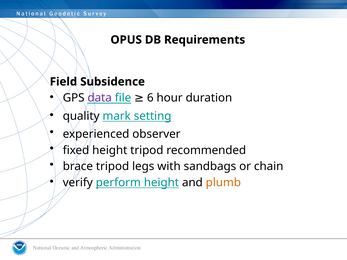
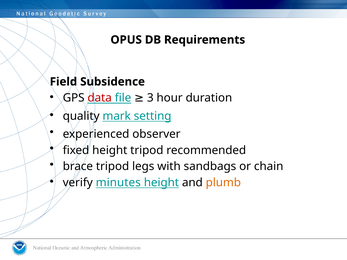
data colour: purple -> red
6: 6 -> 3
perform: perform -> minutes
